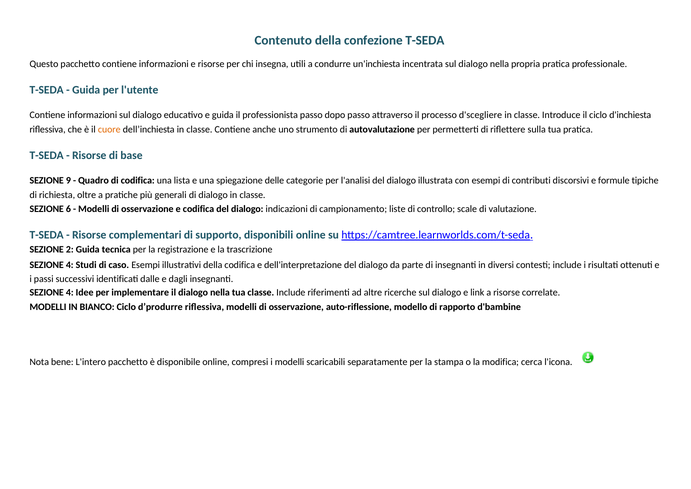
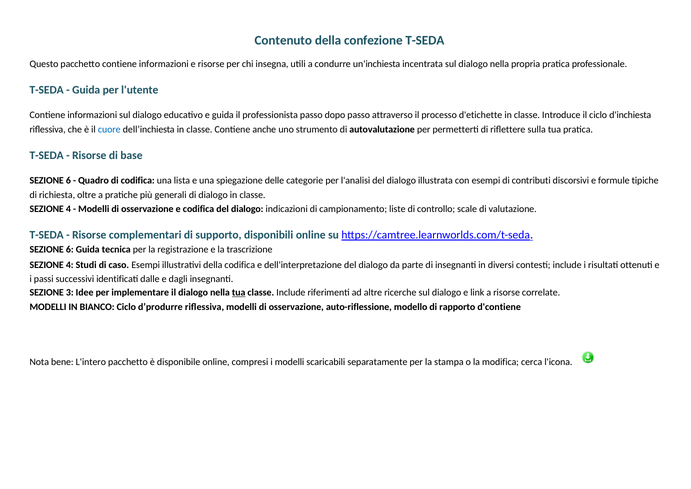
d'scegliere: d'scegliere -> d'etichette
cuore colour: orange -> blue
9 at (68, 181): 9 -> 6
6 at (68, 209): 6 -> 4
2 at (70, 249): 2 -> 6
4 at (70, 292): 4 -> 3
tua at (239, 292) underline: none -> present
d'bambine: d'bambine -> d'contiene
